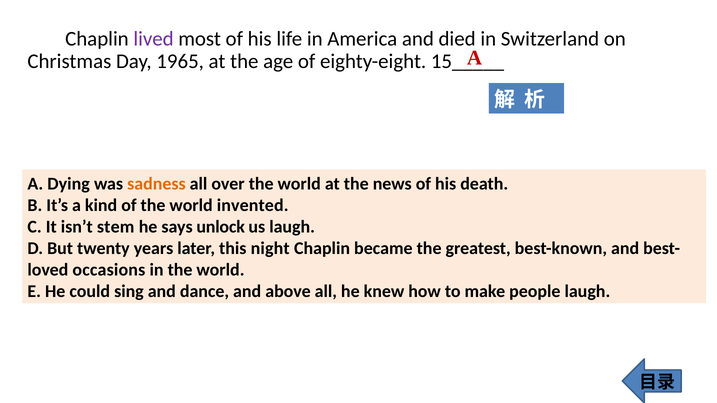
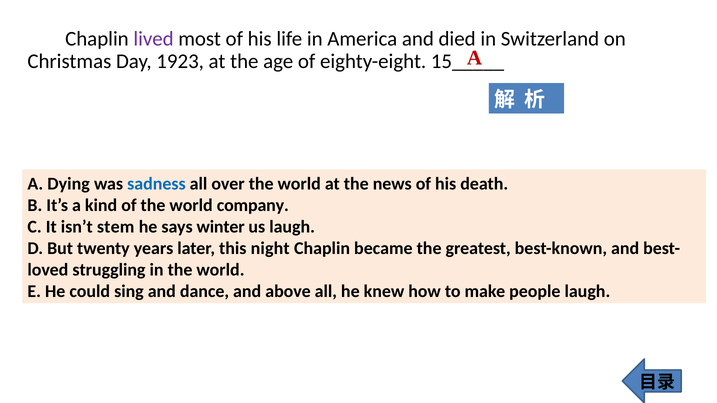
1965: 1965 -> 1923
sadness colour: orange -> blue
invented: invented -> company
unlock: unlock -> winter
occasions: occasions -> struggling
